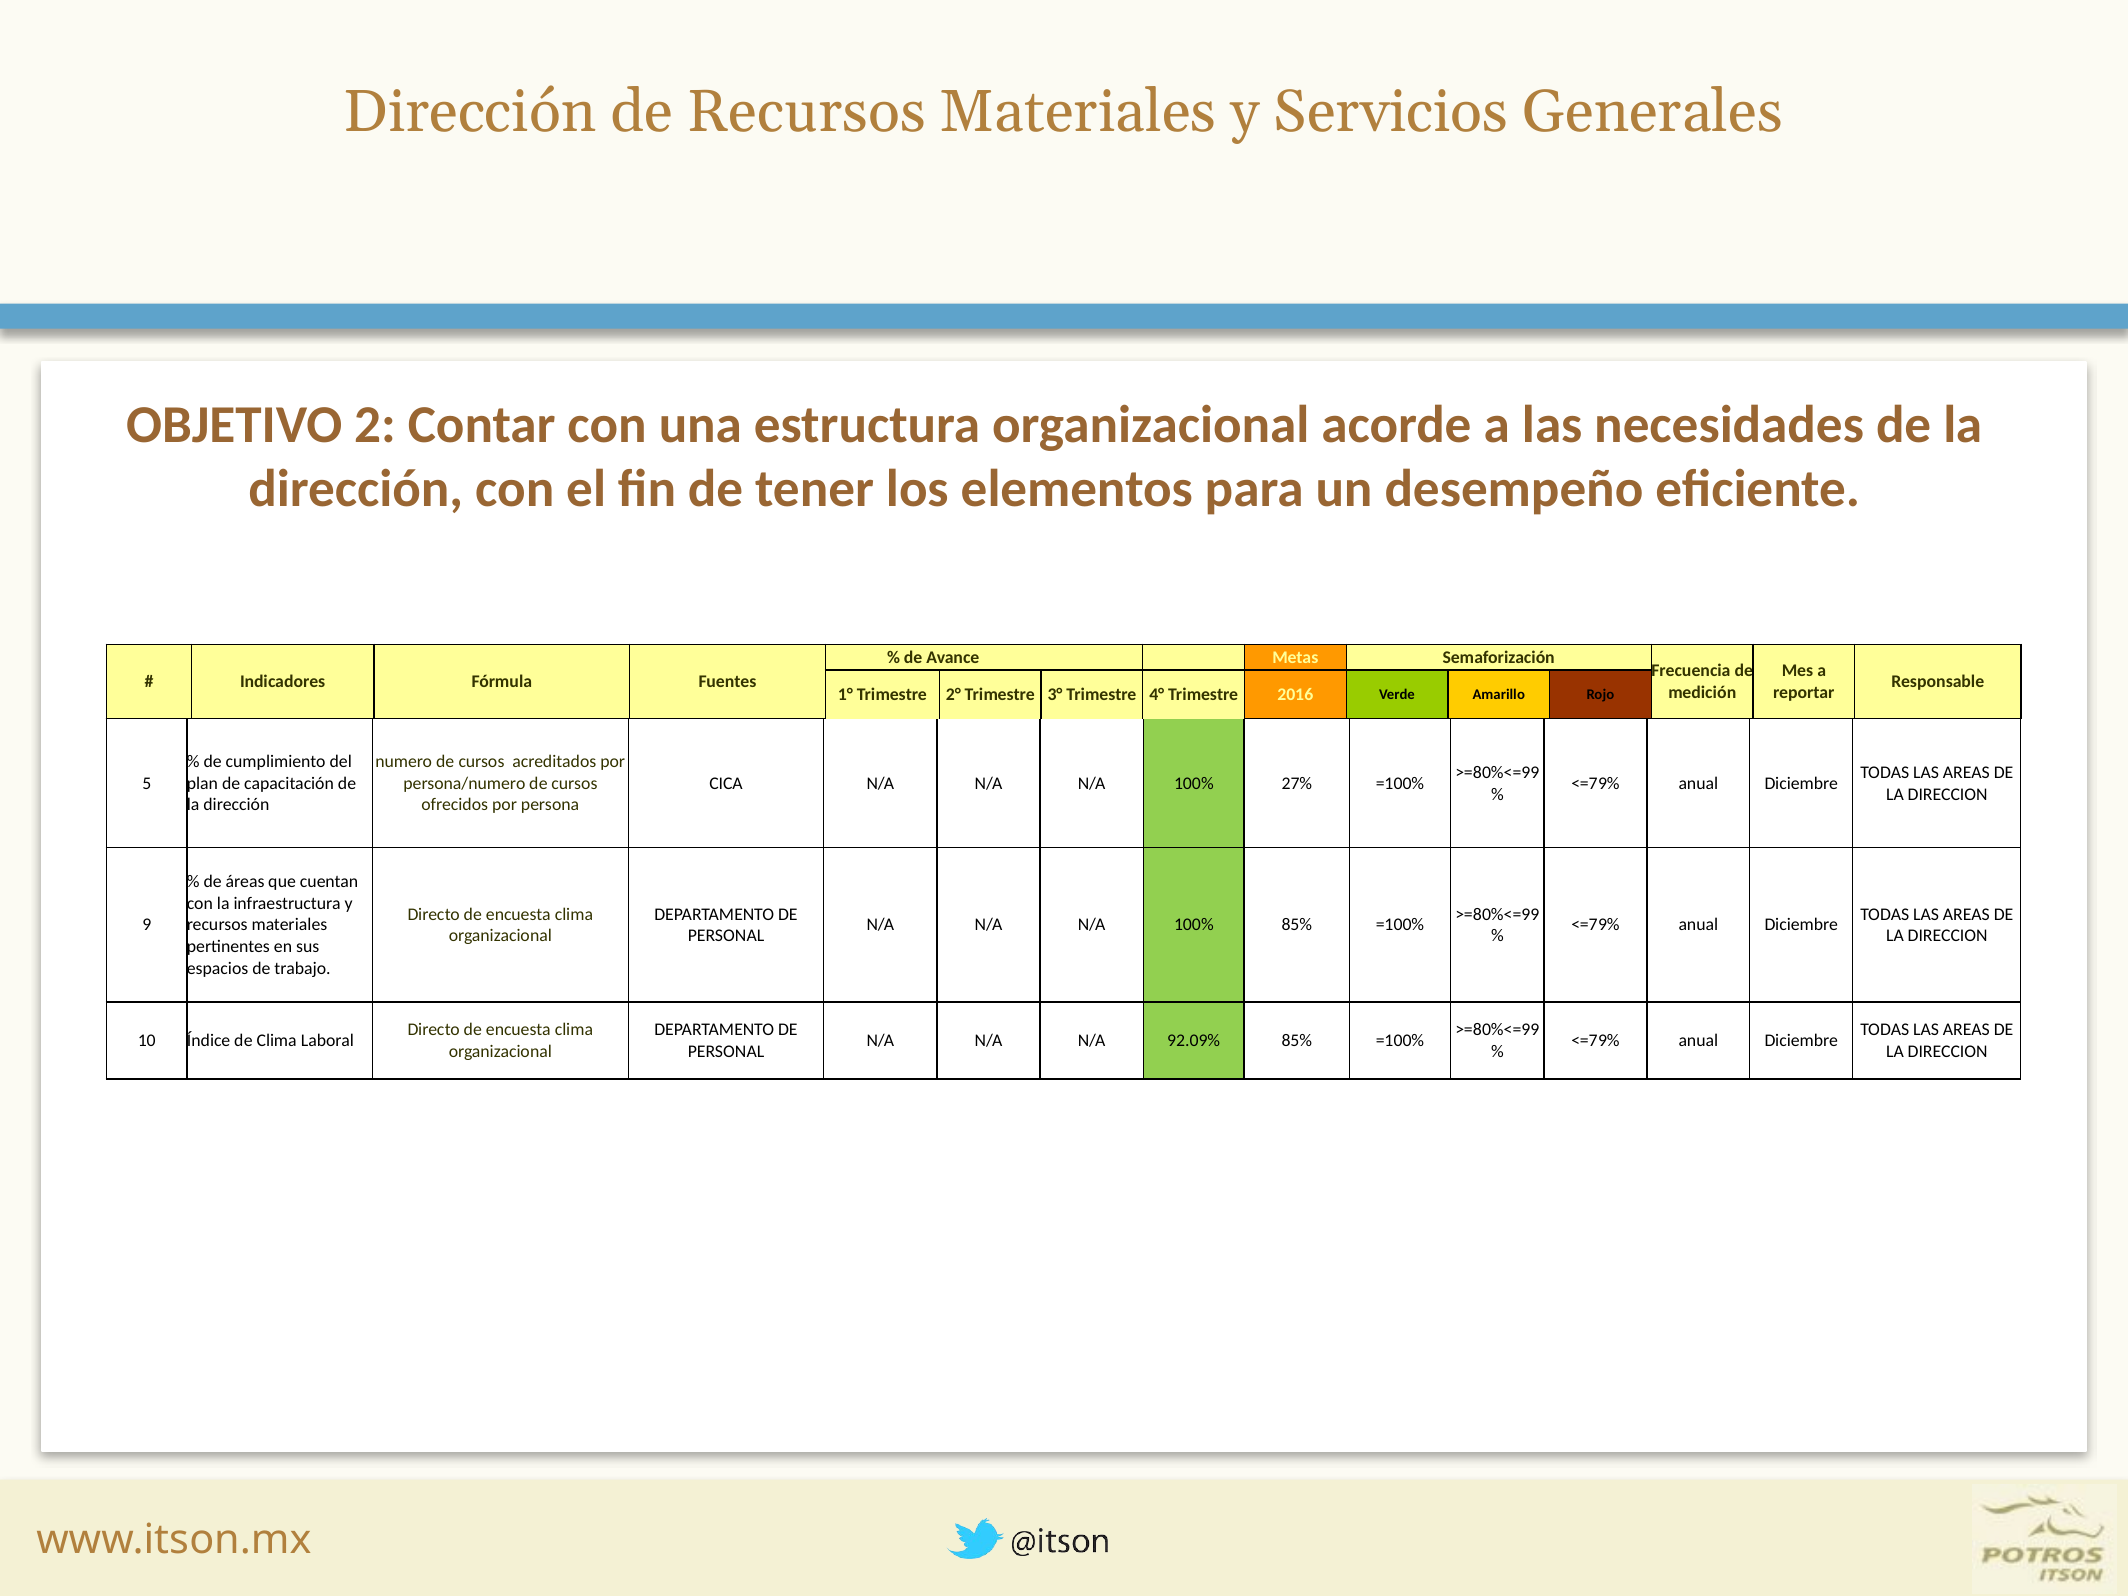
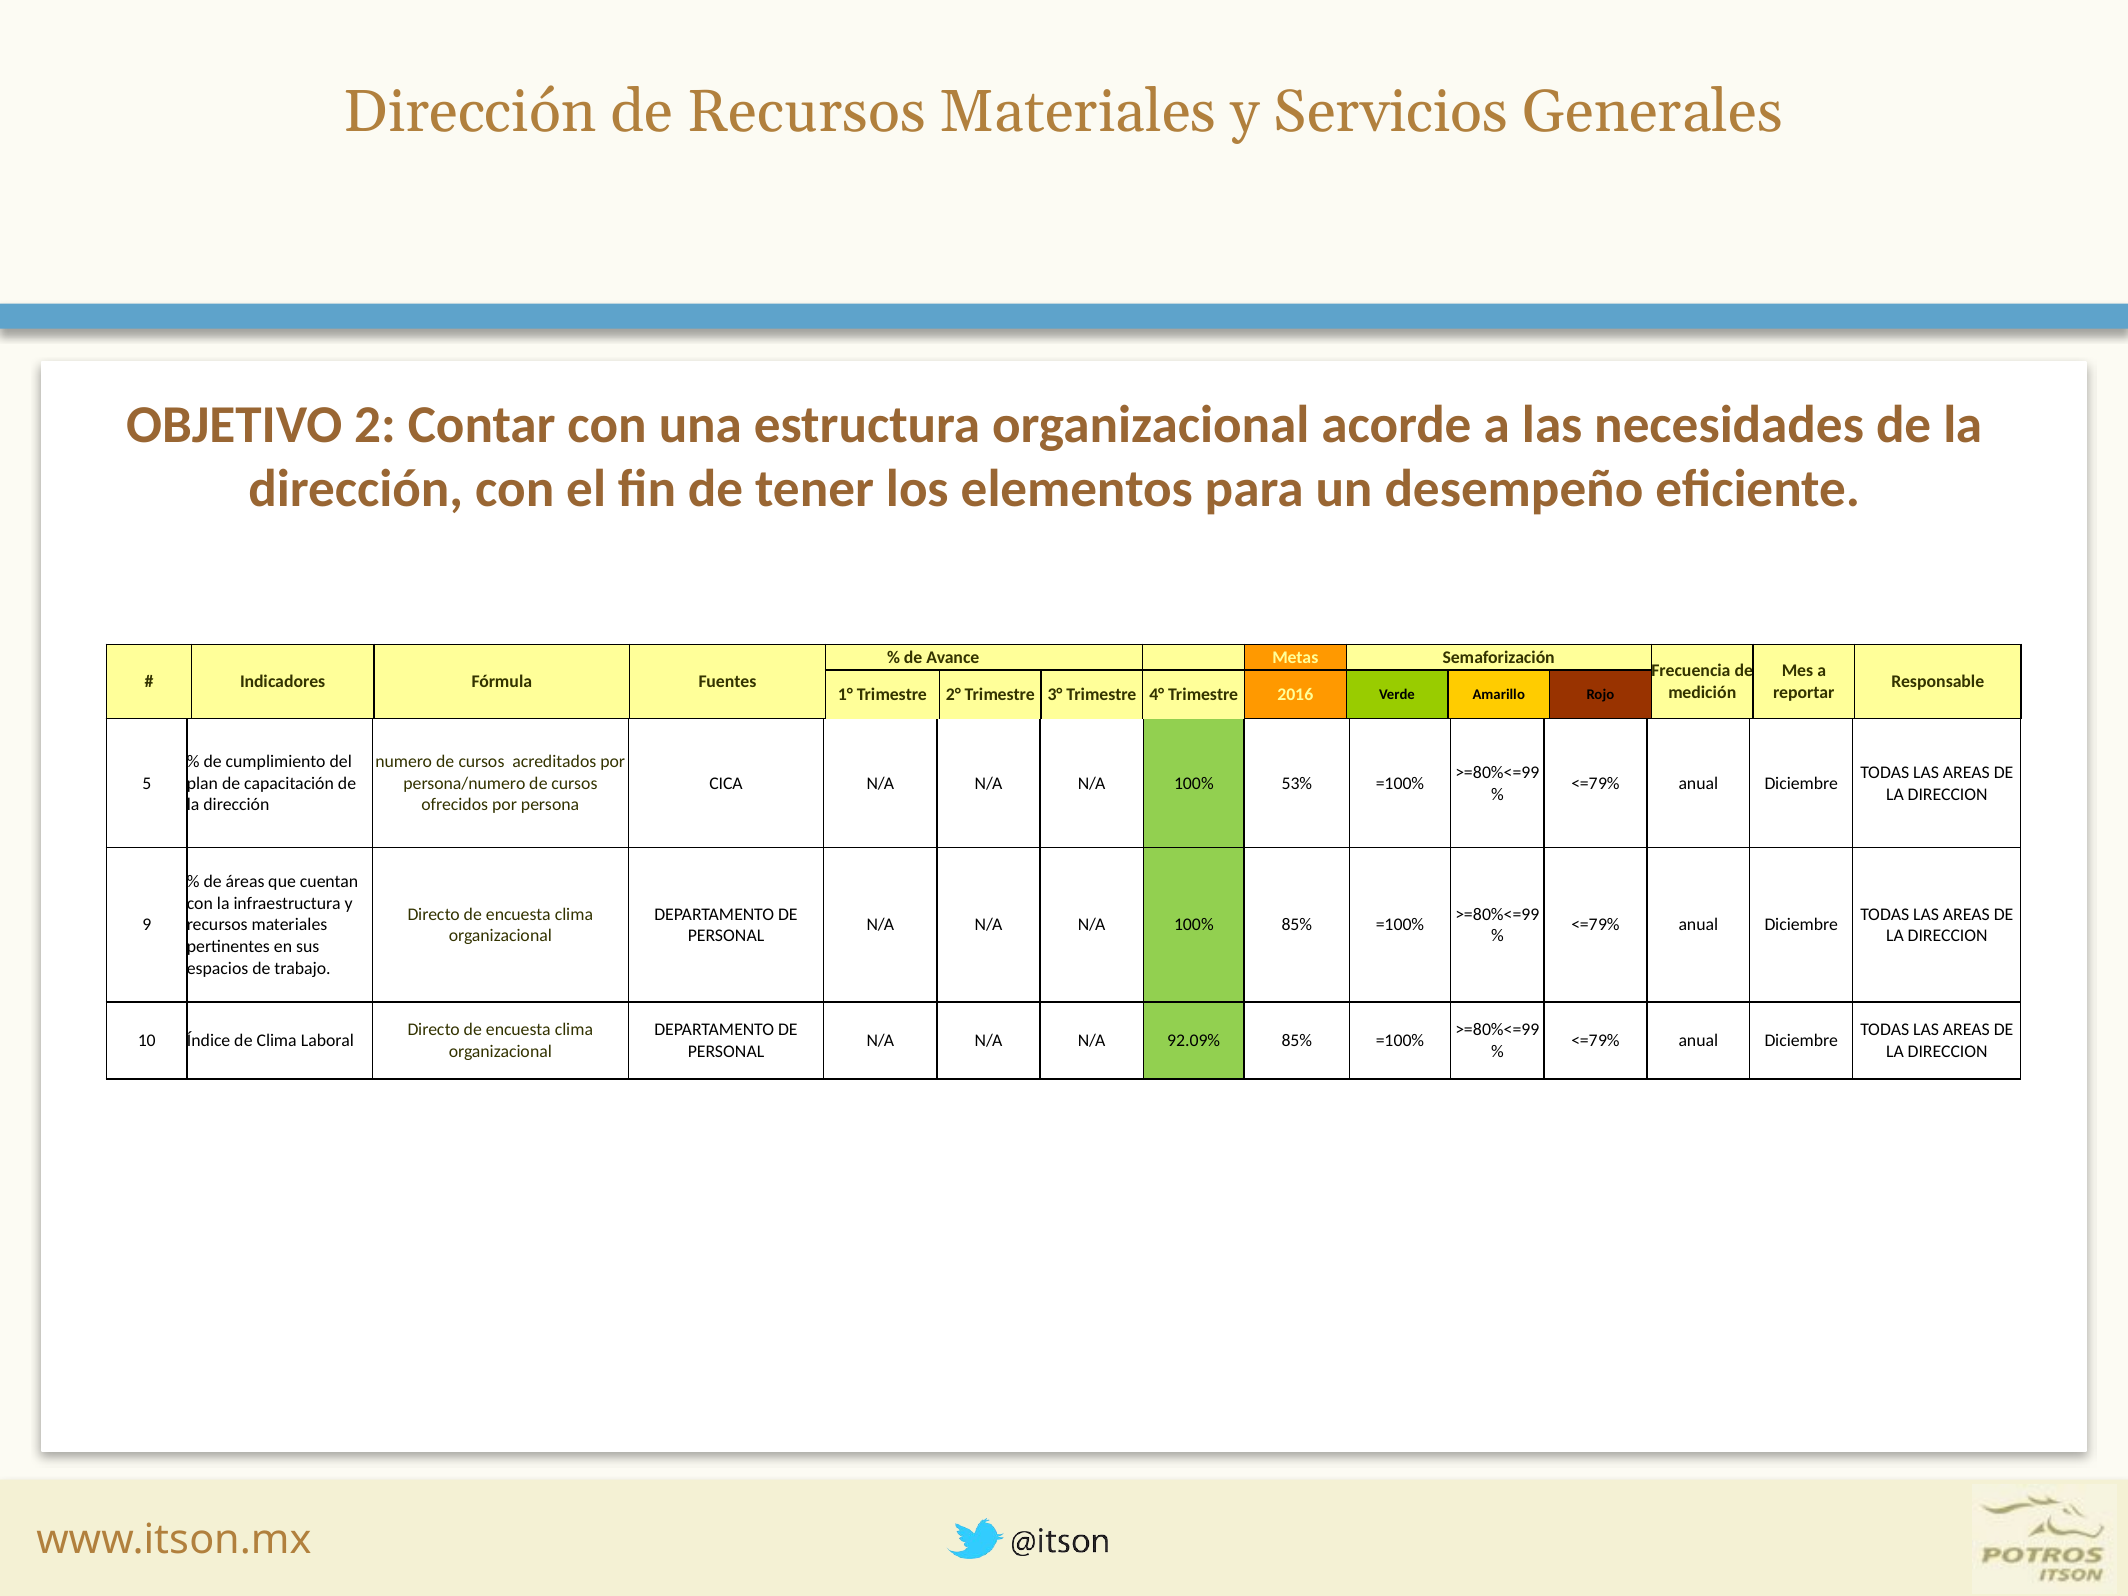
27%: 27% -> 53%
